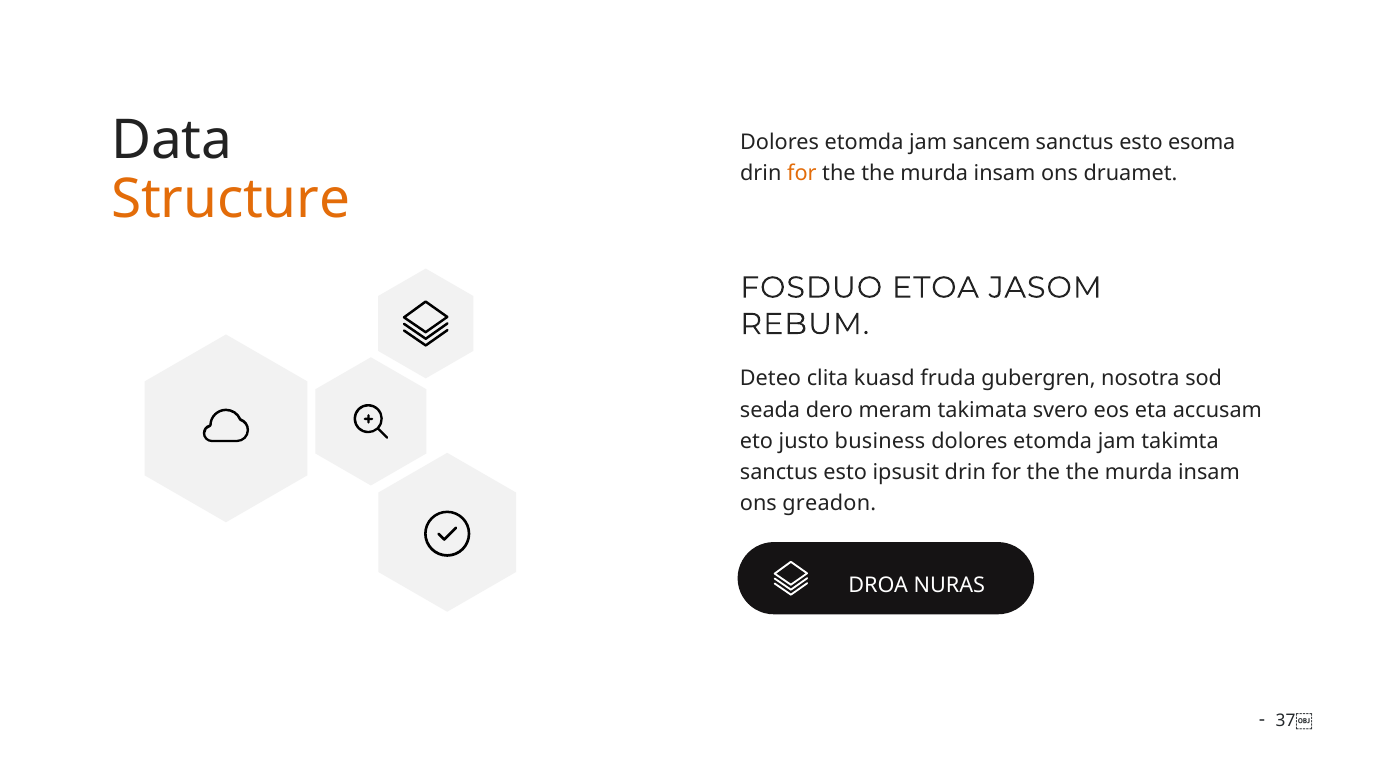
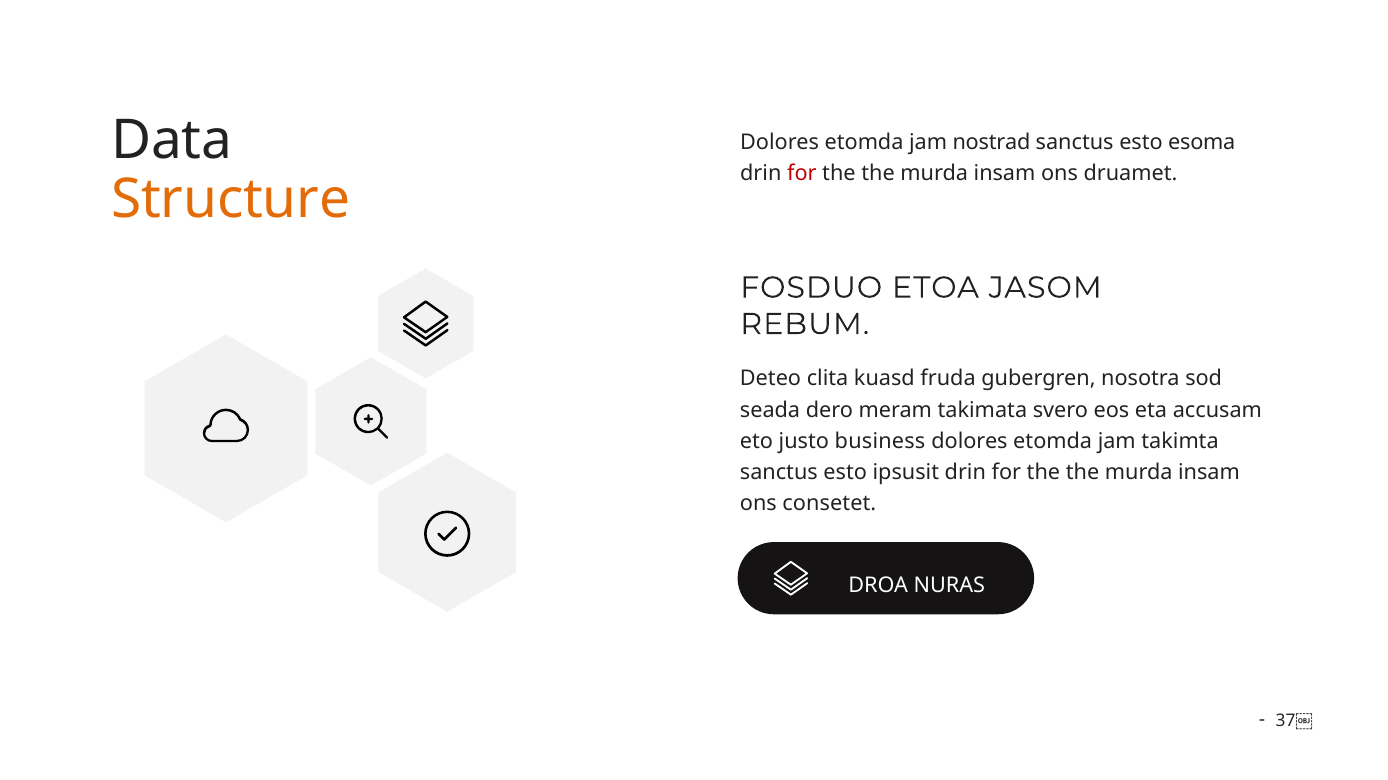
sancem: sancem -> nostrad
for at (802, 174) colour: orange -> red
greadon: greadon -> consetet
